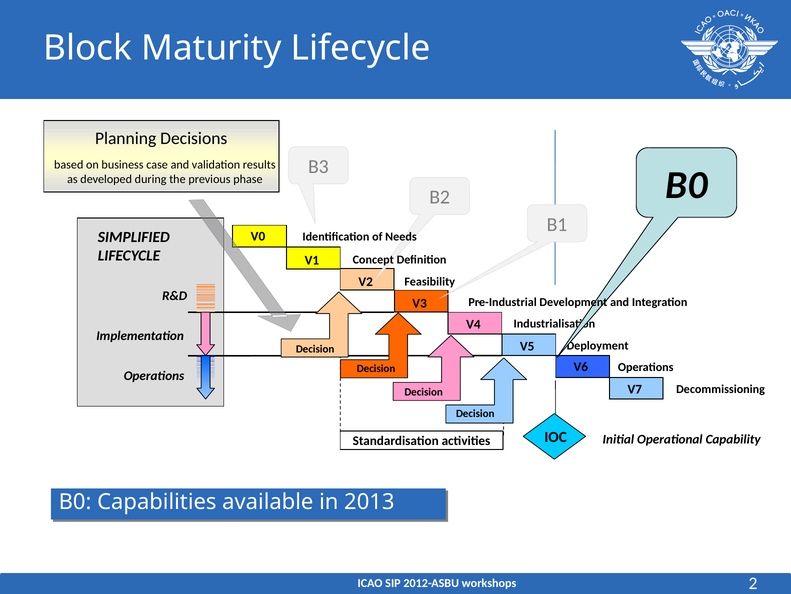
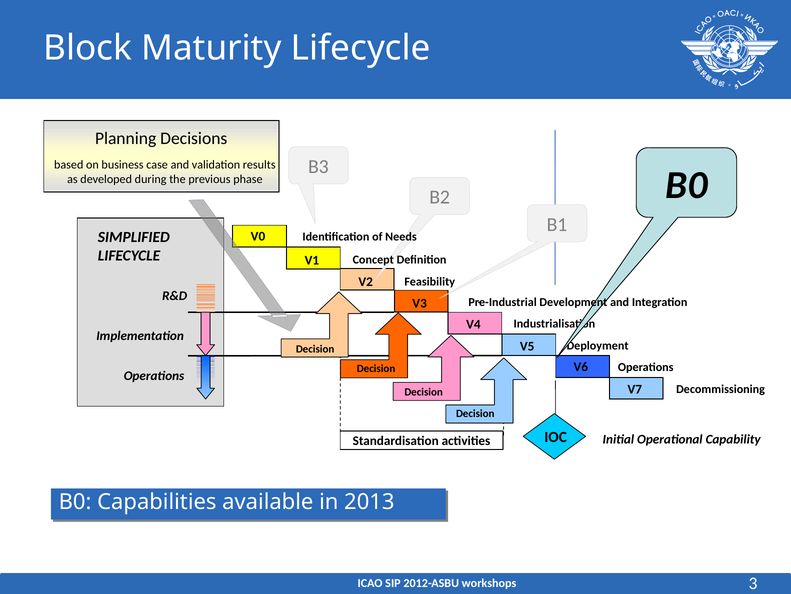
2: 2 -> 3
